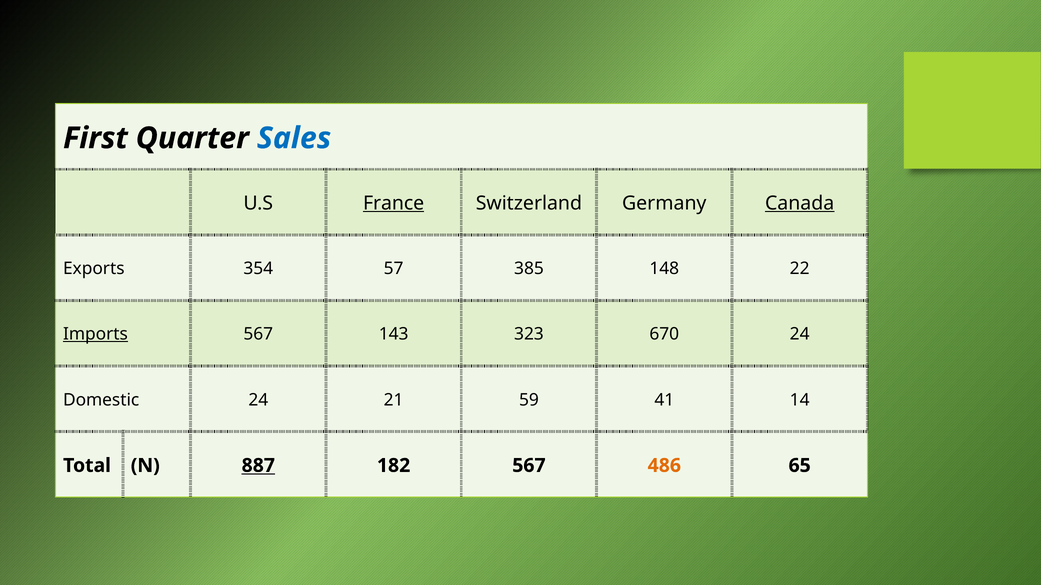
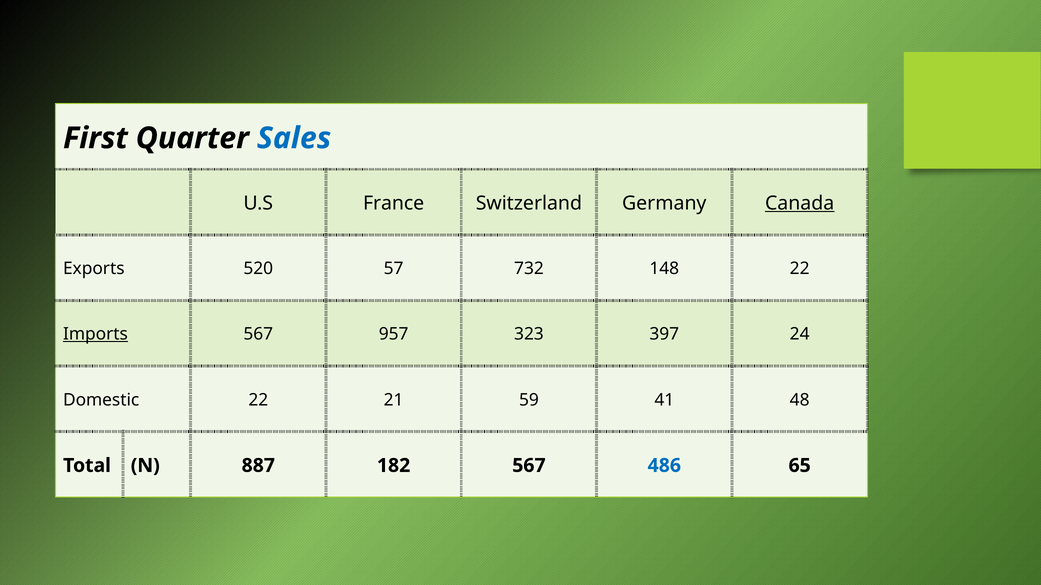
France underline: present -> none
354: 354 -> 520
385: 385 -> 732
143: 143 -> 957
670: 670 -> 397
Domestic 24: 24 -> 22
14: 14 -> 48
887 underline: present -> none
486 colour: orange -> blue
